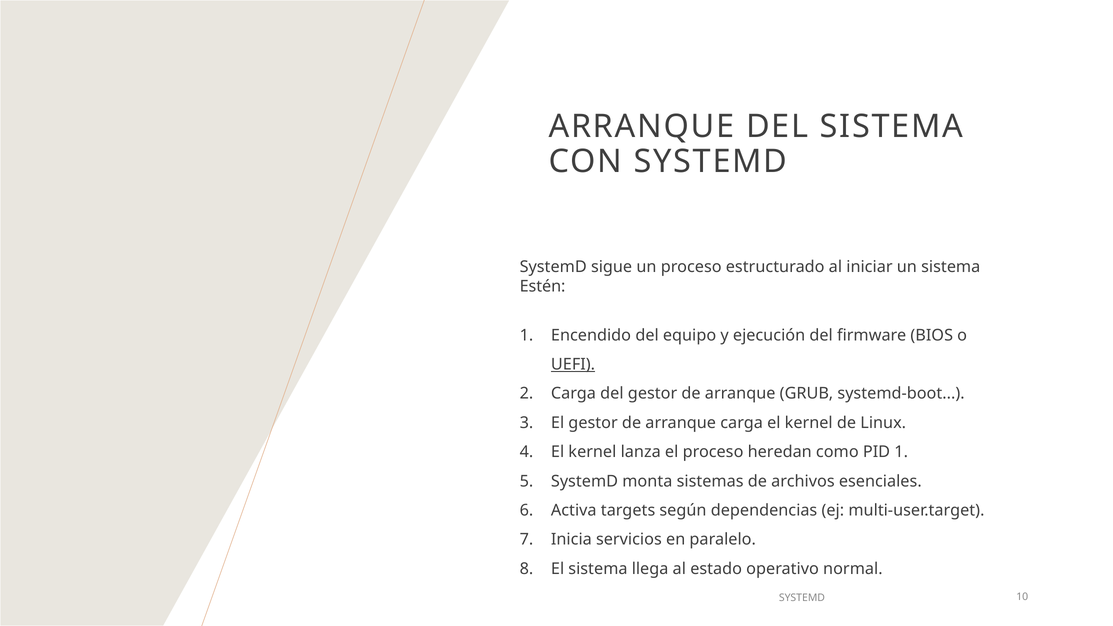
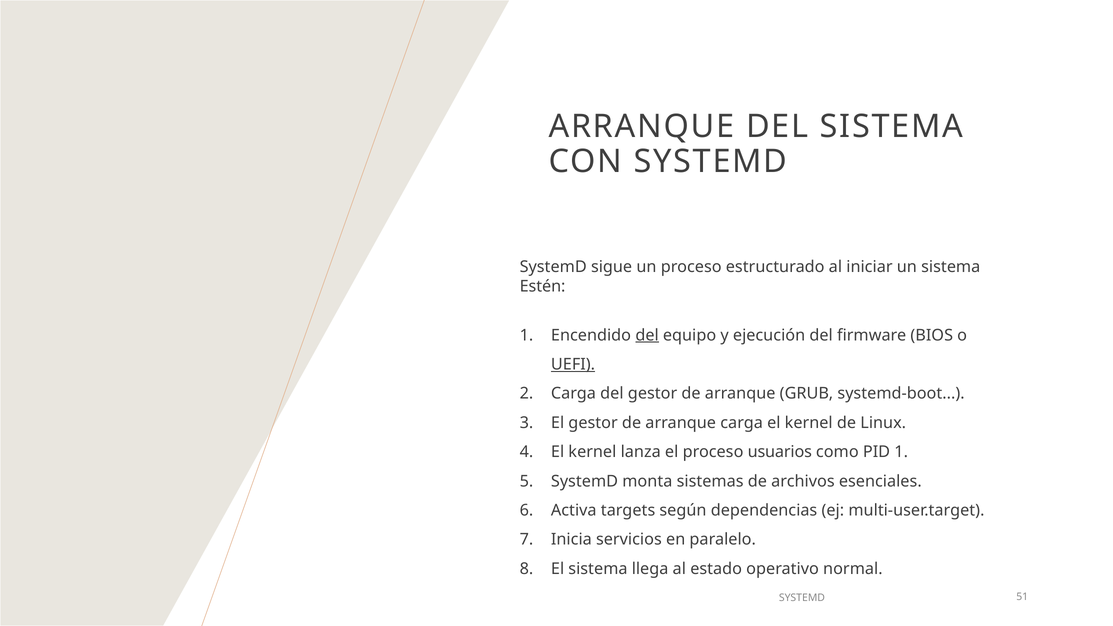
del at (647, 335) underline: none -> present
heredan: heredan -> usuarios
10: 10 -> 51
